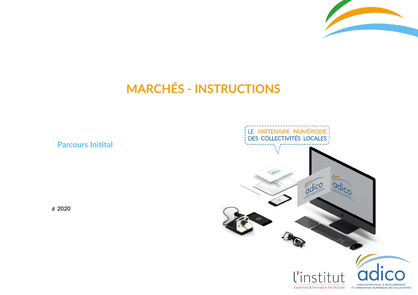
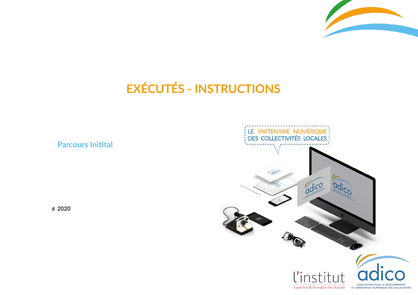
MARCHÉS: MARCHÉS -> EXÉCUTÉS
